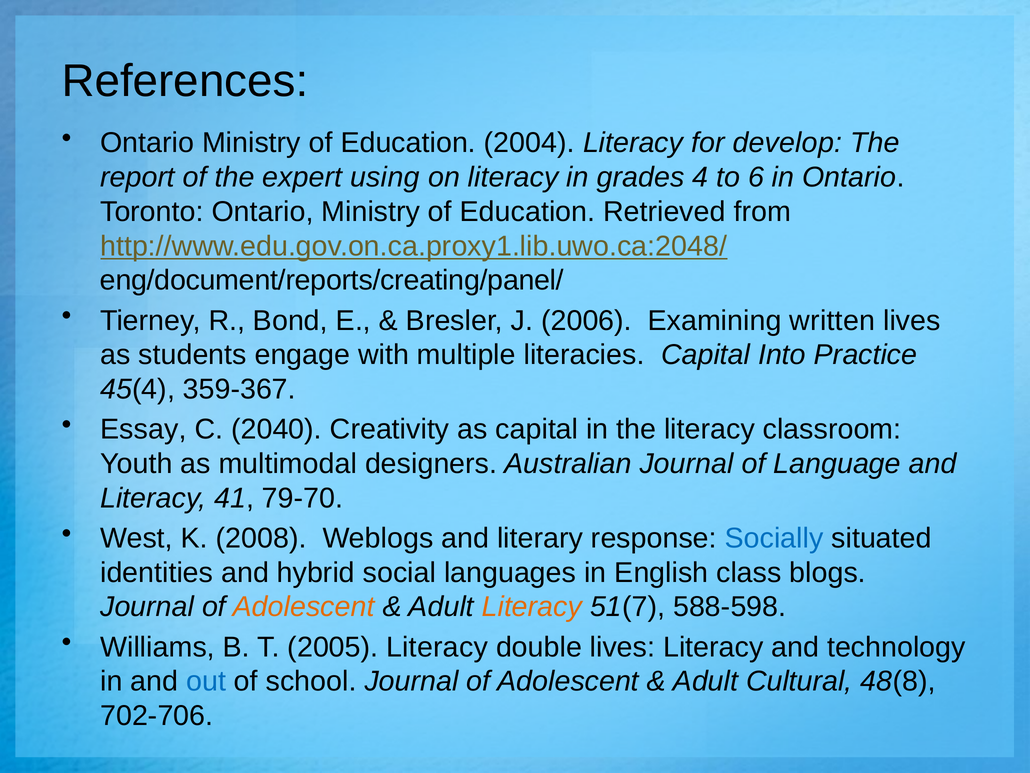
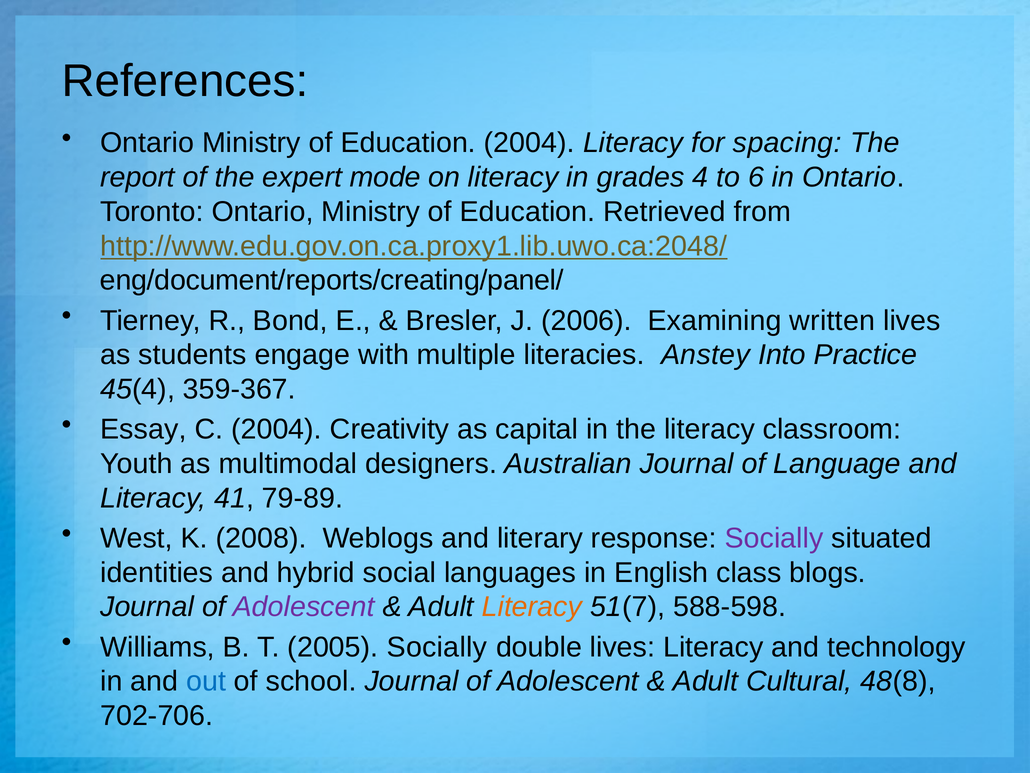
develop: develop -> spacing
using: using -> mode
literacies Capital: Capital -> Anstey
C 2040: 2040 -> 2004
79-70: 79-70 -> 79-89
Socially at (774, 538) colour: blue -> purple
Adolescent at (304, 607) colour: orange -> purple
2005 Literacy: Literacy -> Socially
